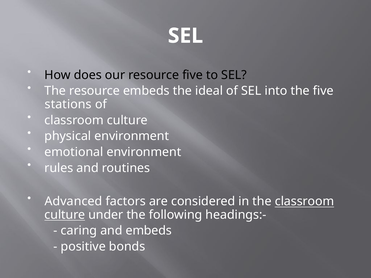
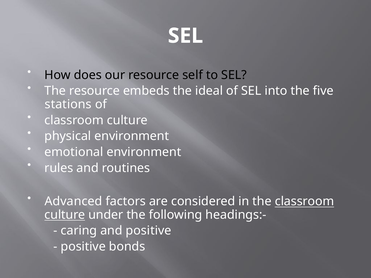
resource five: five -> self
and embeds: embeds -> positive
